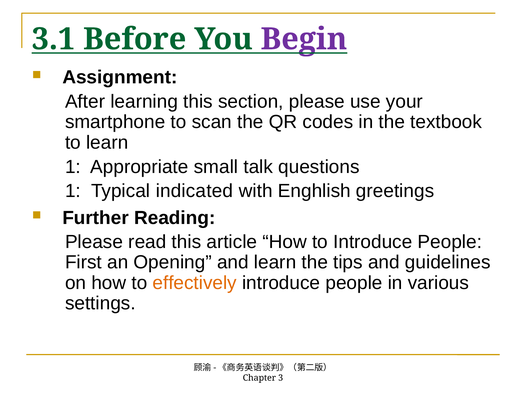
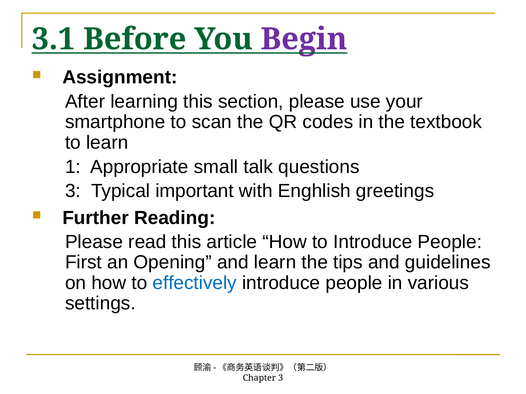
1 at (73, 191): 1 -> 3
indicated: indicated -> important
effectively colour: orange -> blue
